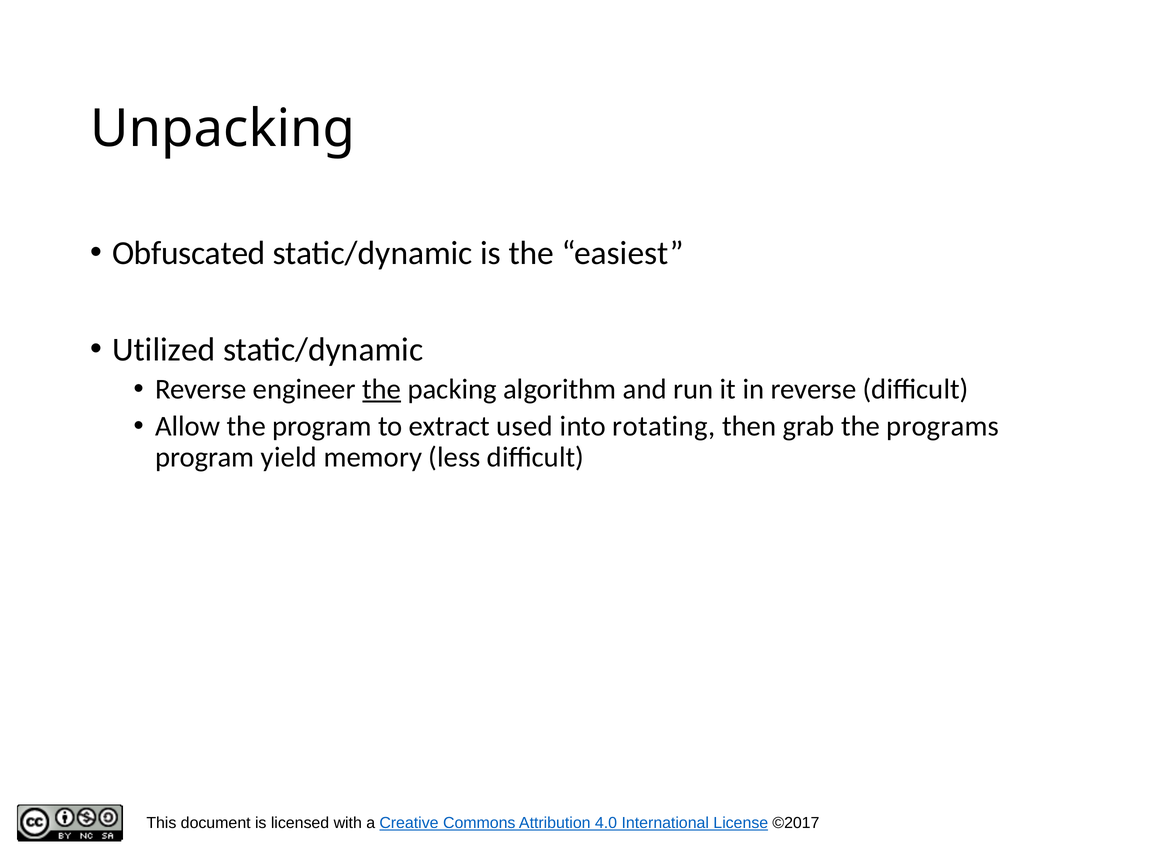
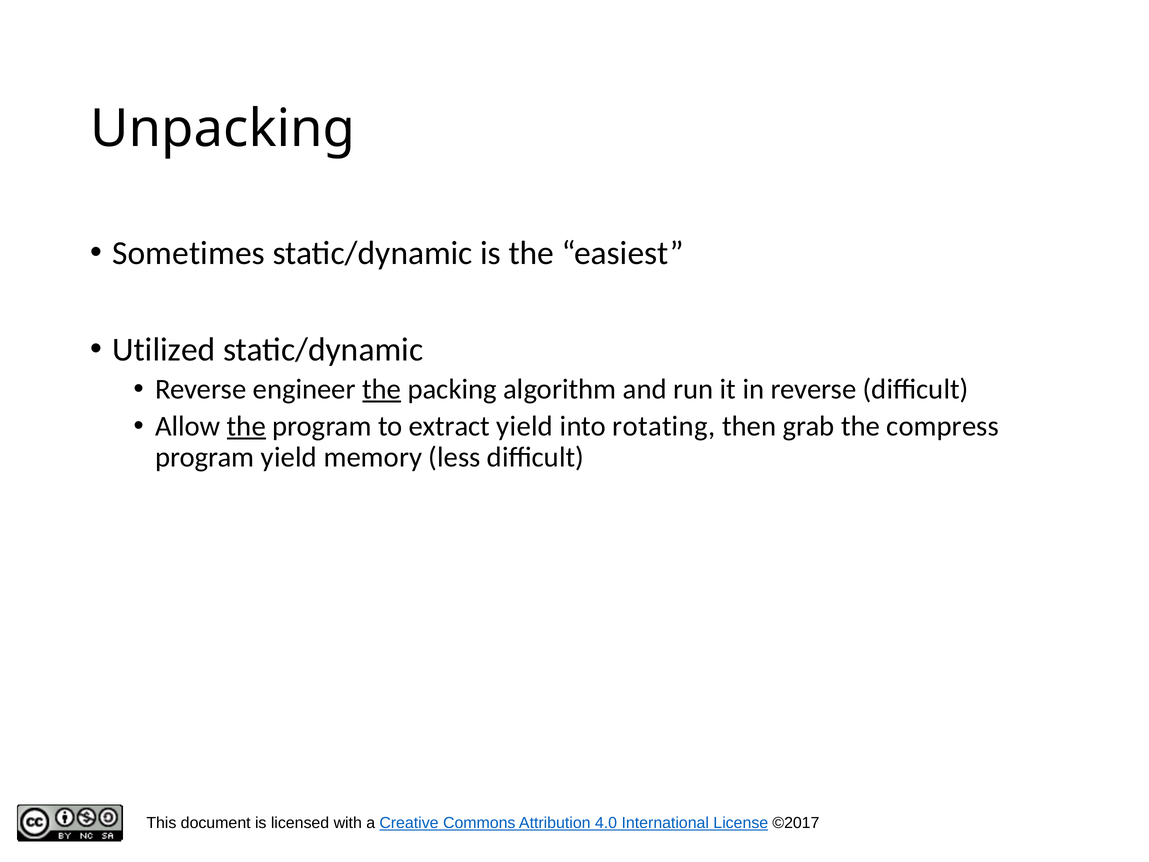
Obfuscated: Obfuscated -> Sometimes
the at (246, 426) underline: none -> present
extract used: used -> yield
programs: programs -> compress
